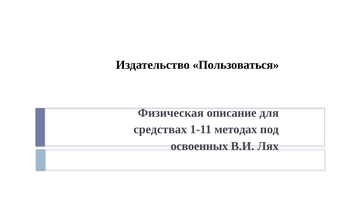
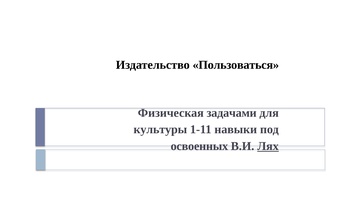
описание: описание -> задачами
средствах: средствах -> культуры
методах: методах -> навыки
Лях underline: none -> present
